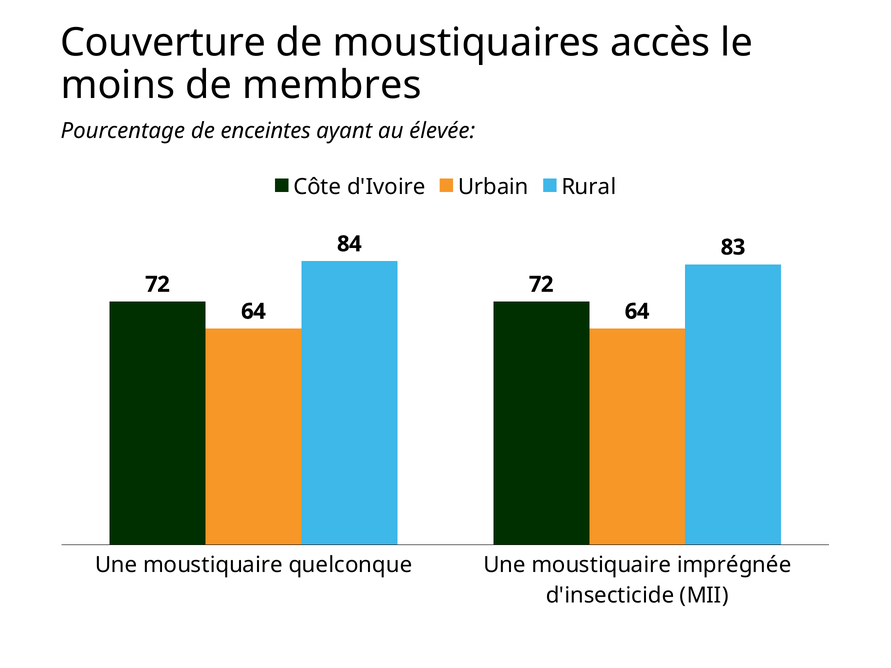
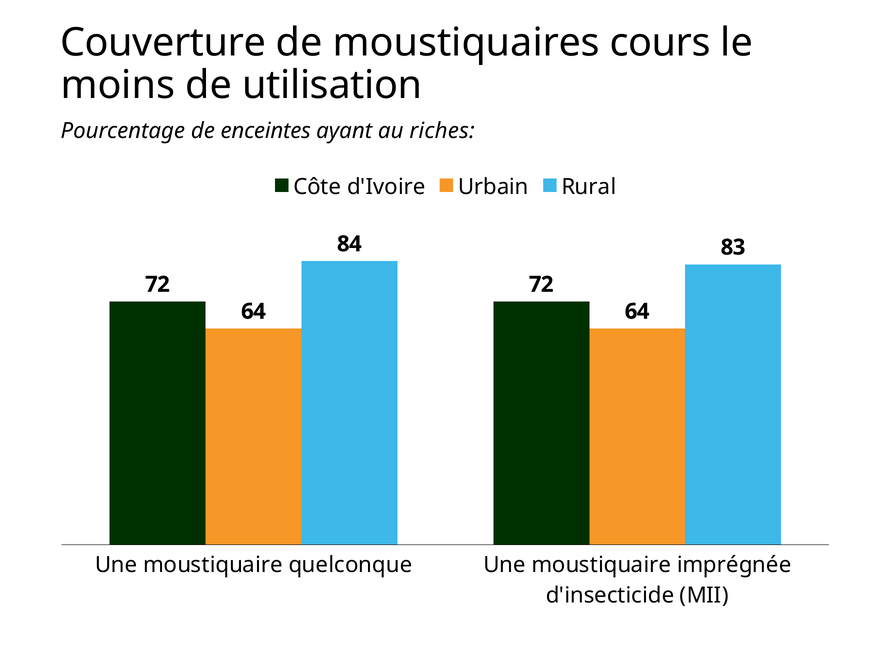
accès: accès -> cours
membres: membres -> utilisation
élevée: élevée -> riches
